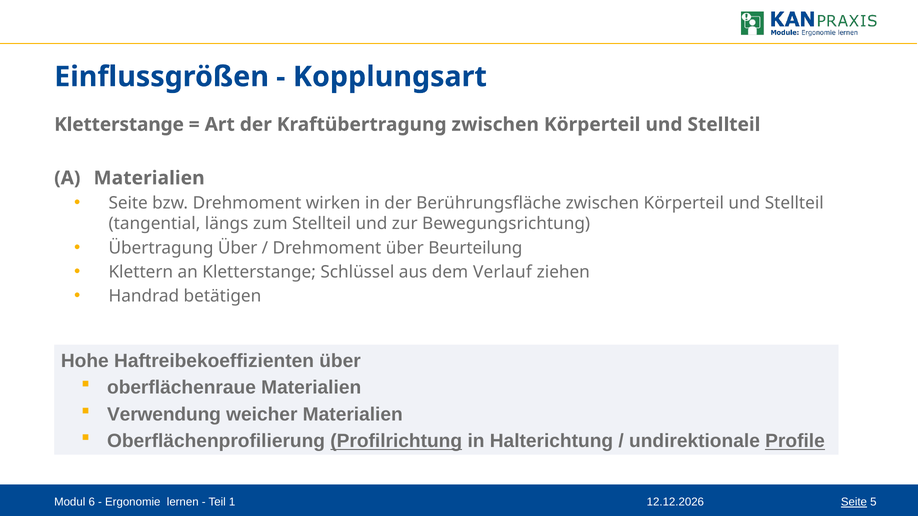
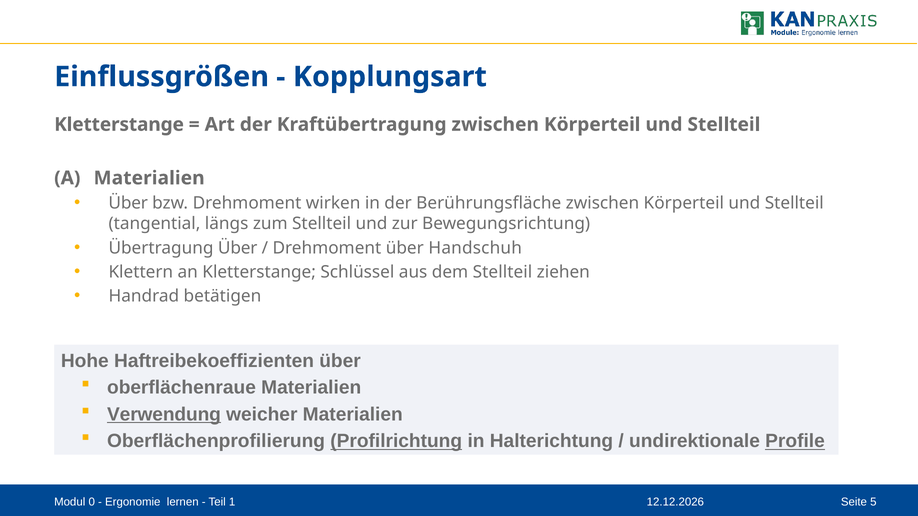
Seite at (128, 203): Seite -> Über
Beurteilung: Beurteilung -> Handschuh
dem Verlauf: Verlauf -> Stellteil
Verwendung underline: none -> present
6: 6 -> 0
Seite at (854, 502) underline: present -> none
